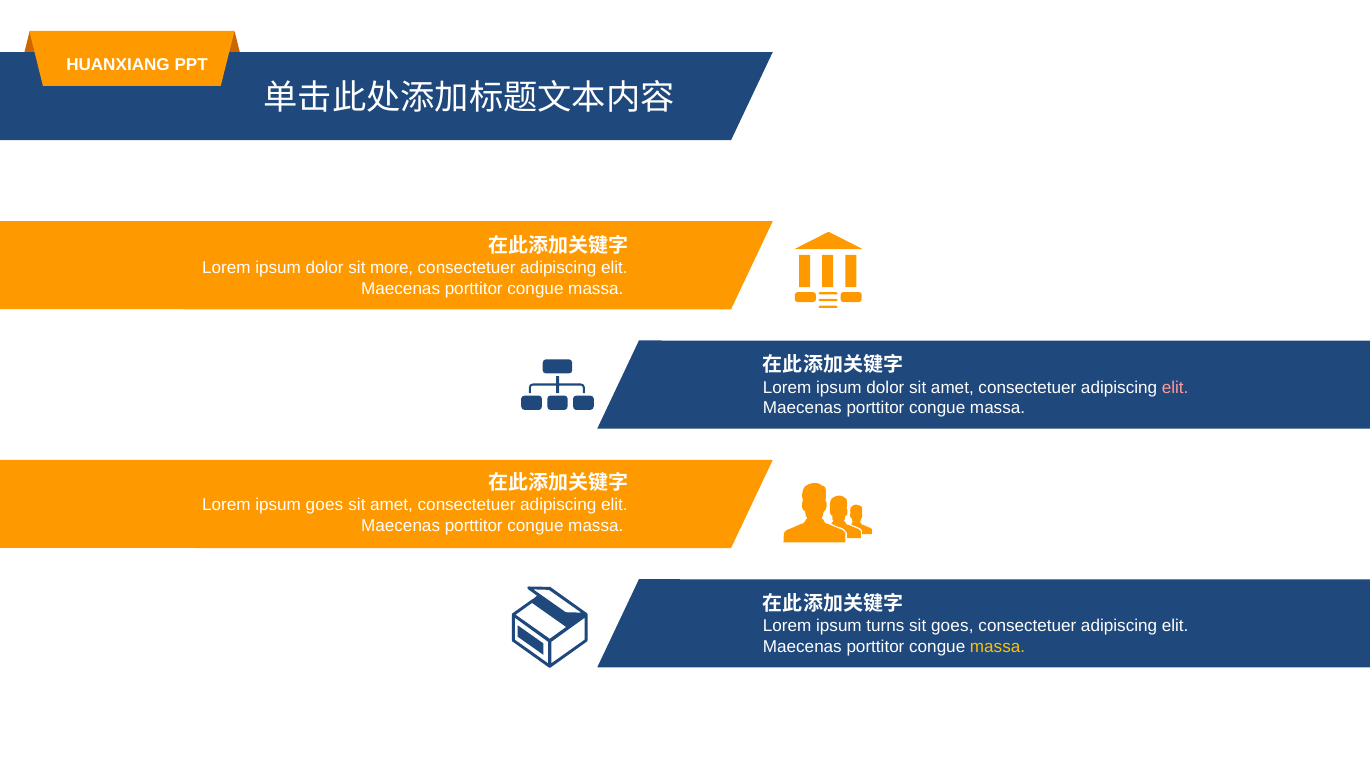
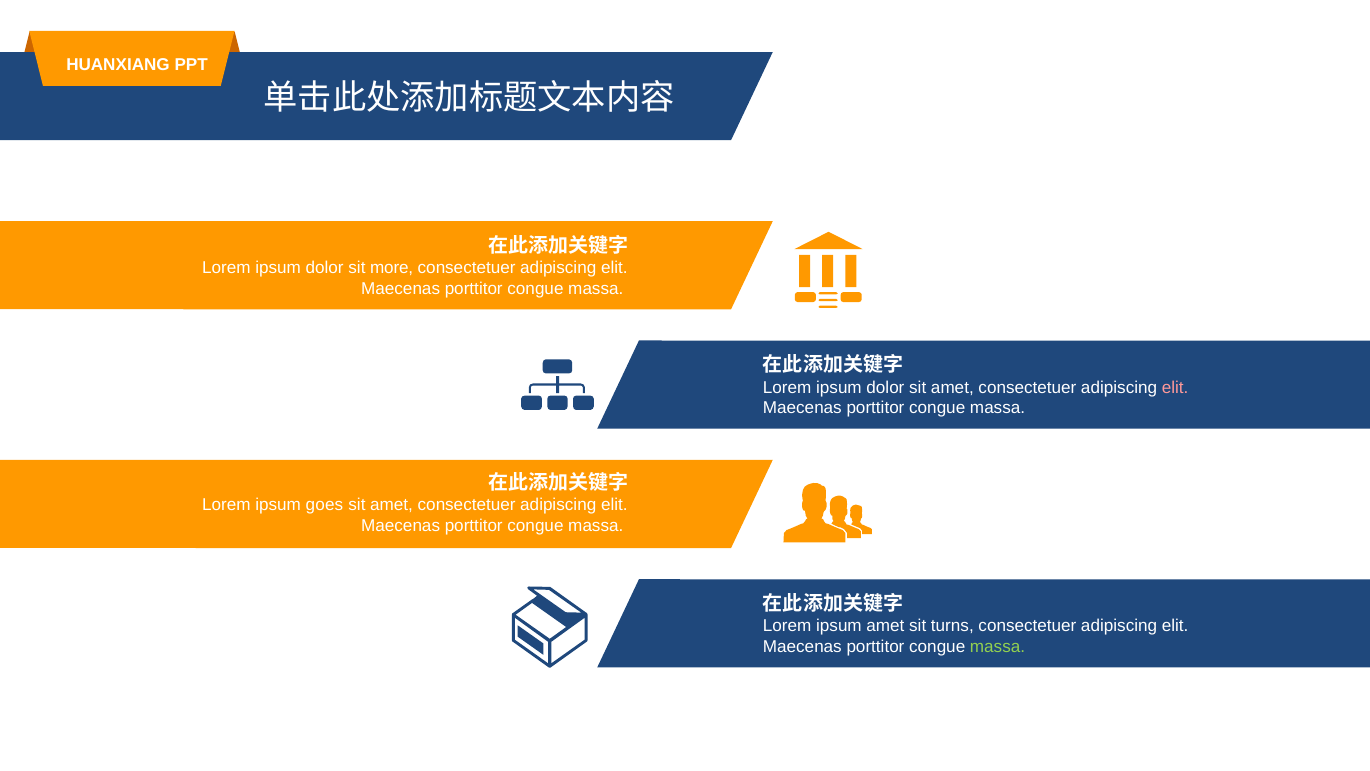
ipsum turns: turns -> amet
sit goes: goes -> turns
massa at (998, 646) colour: yellow -> light green
